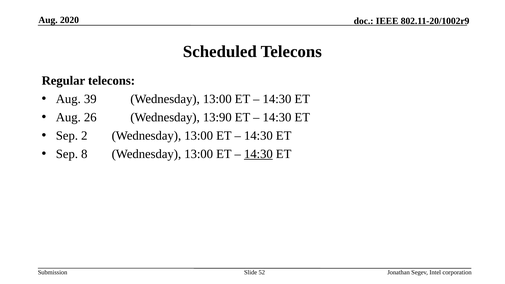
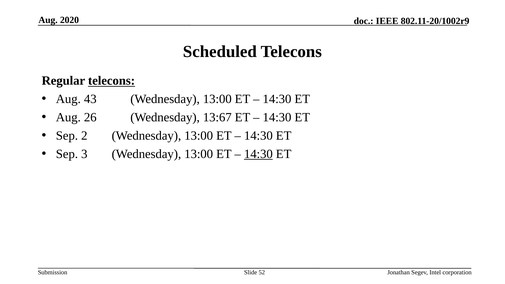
telecons at (112, 81) underline: none -> present
39: 39 -> 43
13:90: 13:90 -> 13:67
8: 8 -> 3
